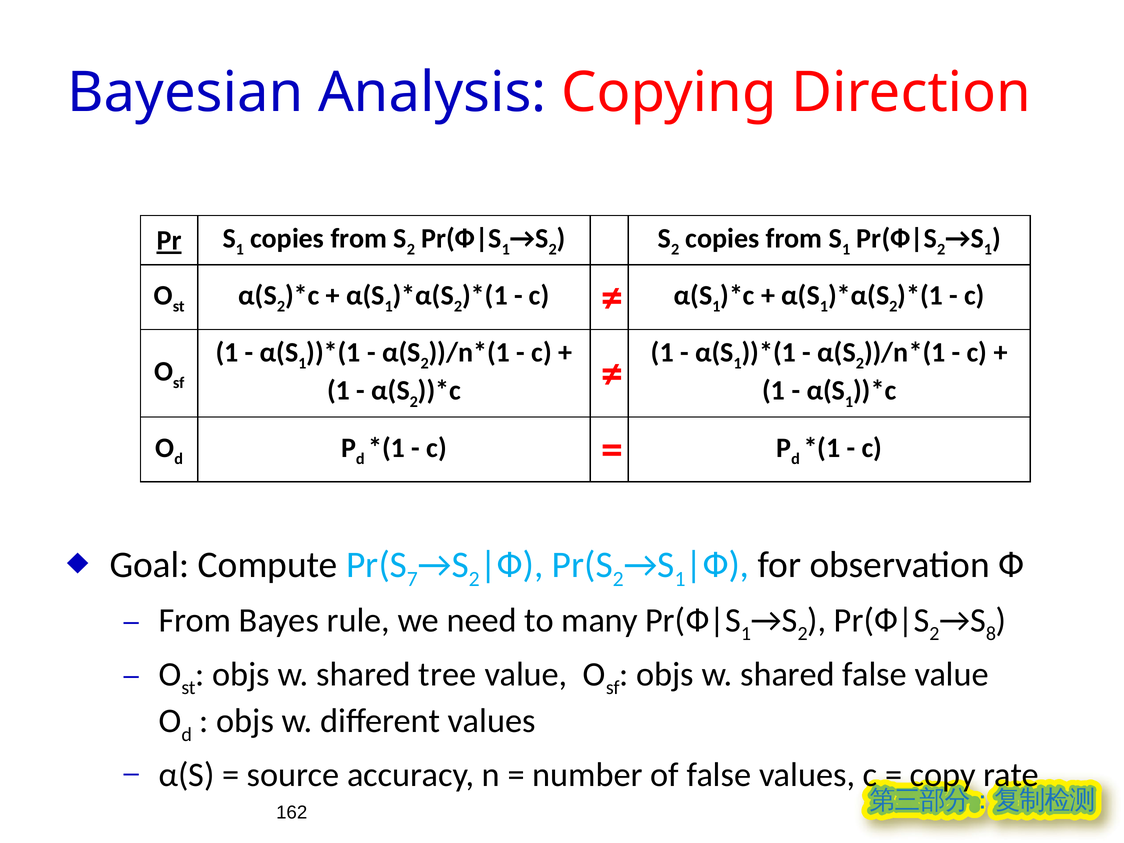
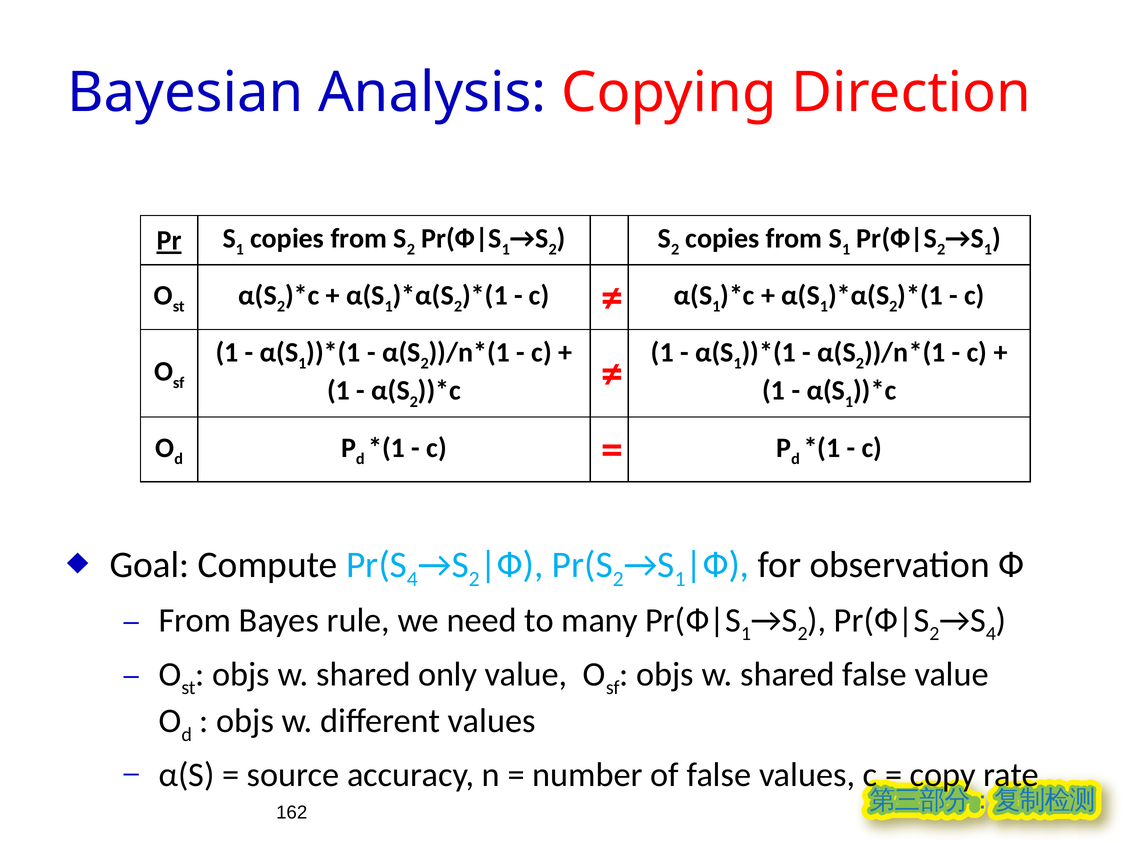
7 at (412, 579): 7 -> 4
8 at (991, 634): 8 -> 4
tree: tree -> only
